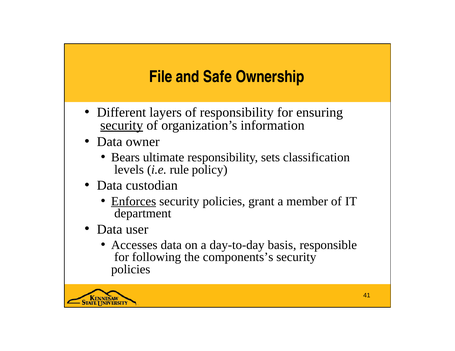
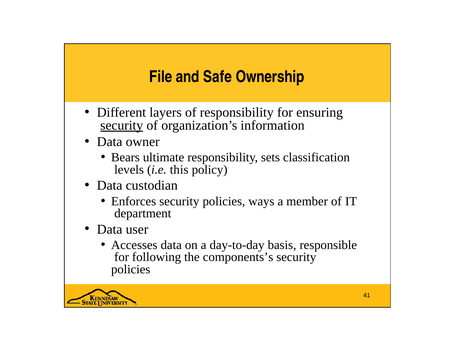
rule: rule -> this
Enforces underline: present -> none
grant: grant -> ways
